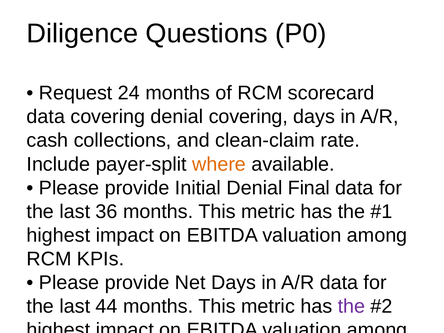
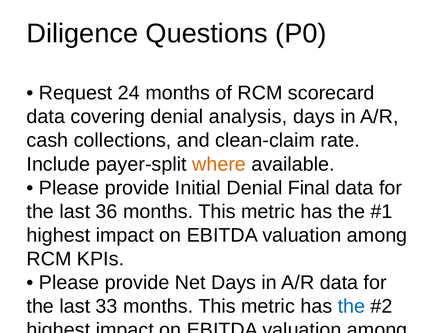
denial covering: covering -> analysis
44: 44 -> 33
the at (351, 306) colour: purple -> blue
